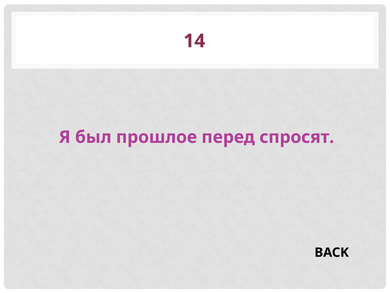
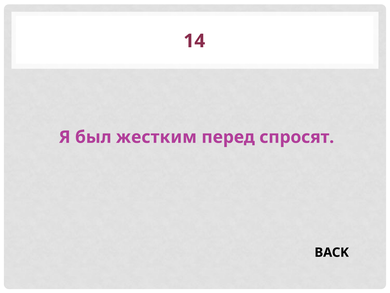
прошлое: прошлое -> жестким
